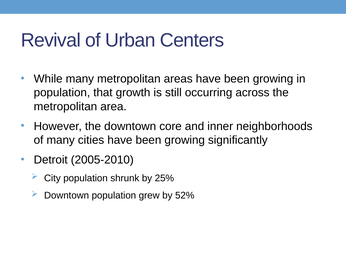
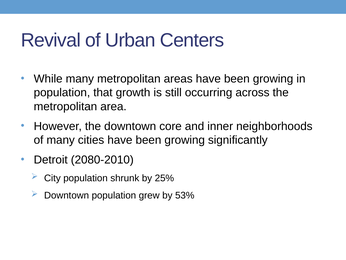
2005-2010: 2005-2010 -> 2080-2010
52%: 52% -> 53%
